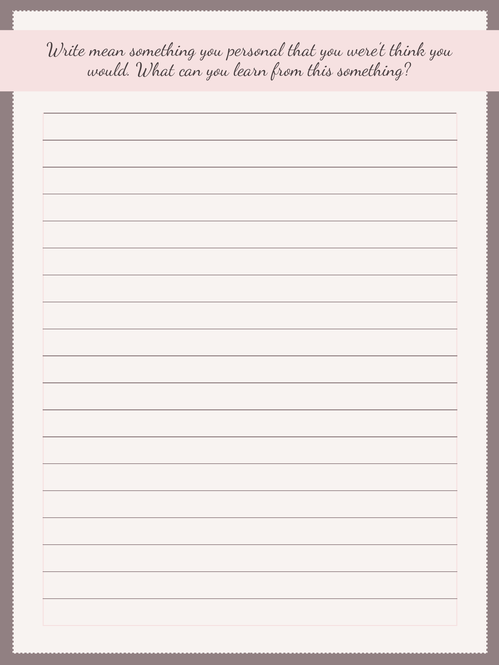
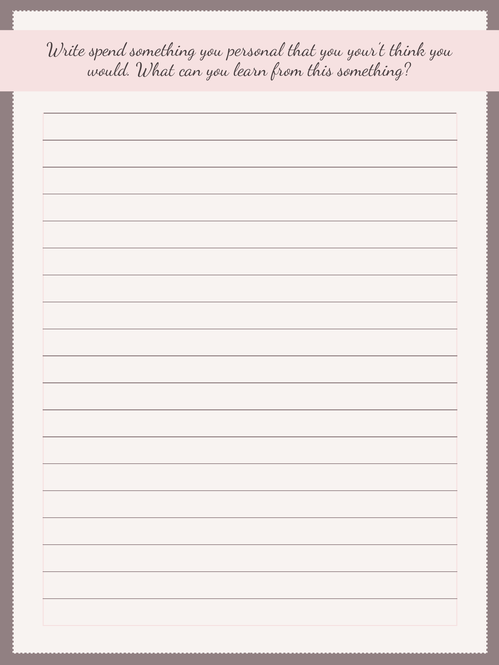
mean: mean -> spend
were’t: were’t -> your’t
